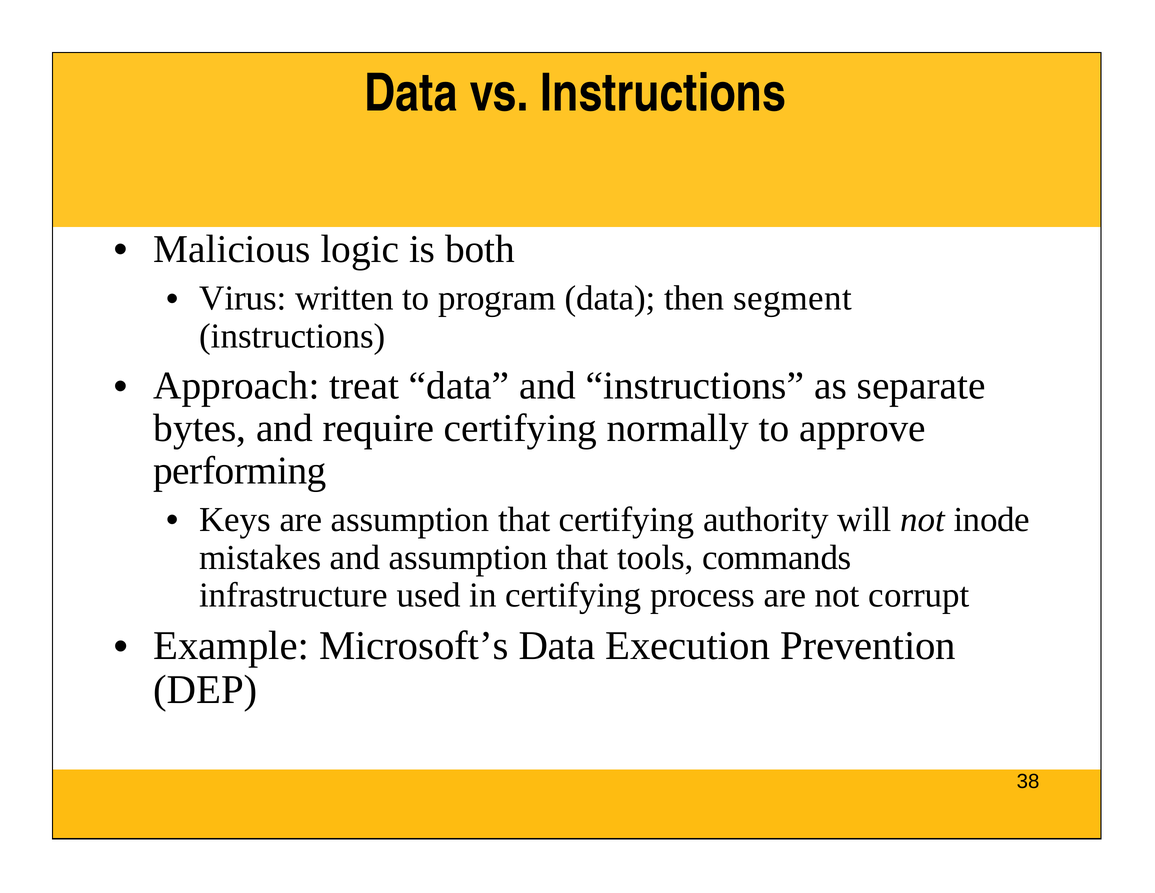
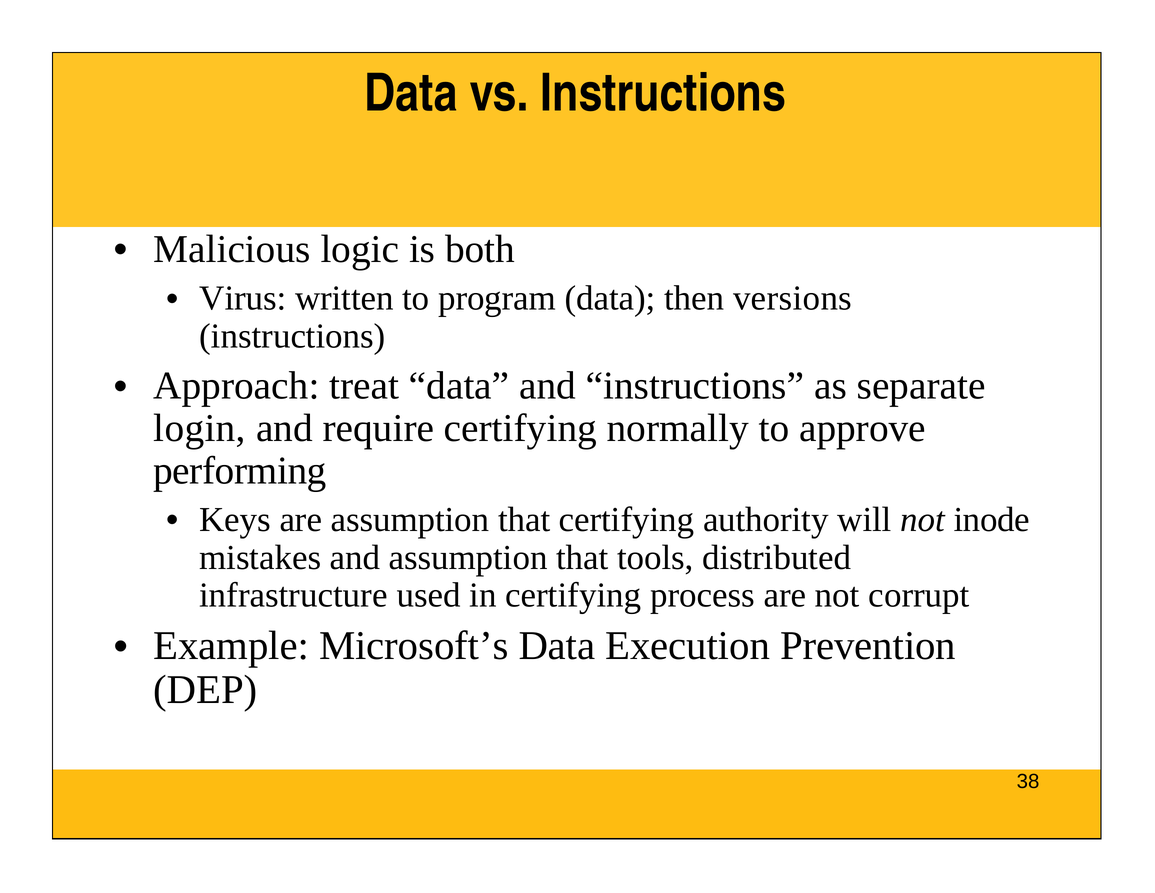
segment: segment -> versions
bytes: bytes -> login
commands: commands -> distributed
